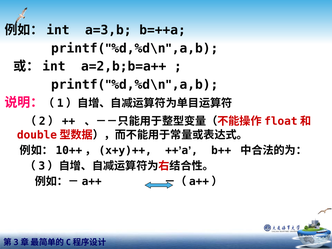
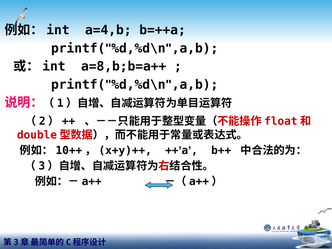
a=3,b: a=3,b -> a=4,b
a=2,b;b=a++: a=2,b;b=a++ -> a=8,b;b=a++
